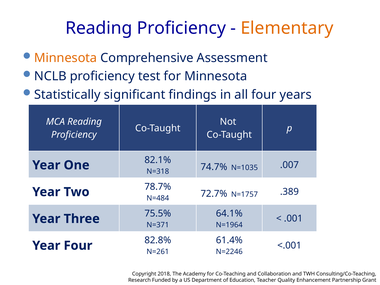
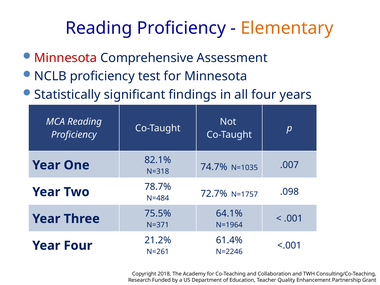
Minnesota at (66, 58) colour: orange -> red
.389: .389 -> .098
82.8%: 82.8% -> 21.2%
